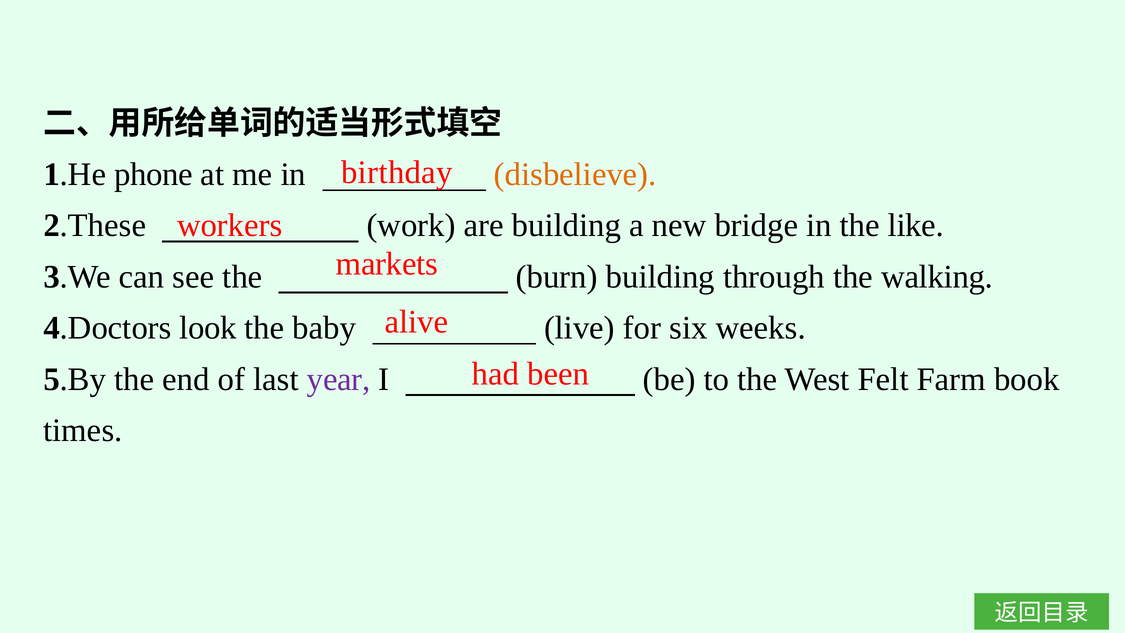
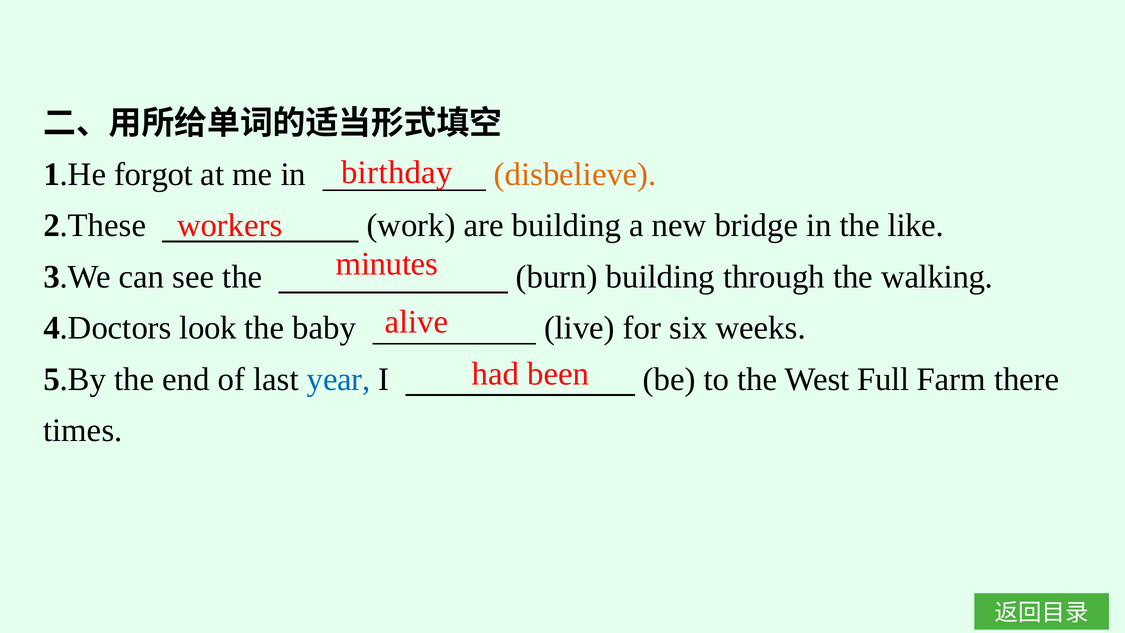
phone: phone -> forgot
markets: markets -> minutes
year colour: purple -> blue
Felt: Felt -> Full
book: book -> there
